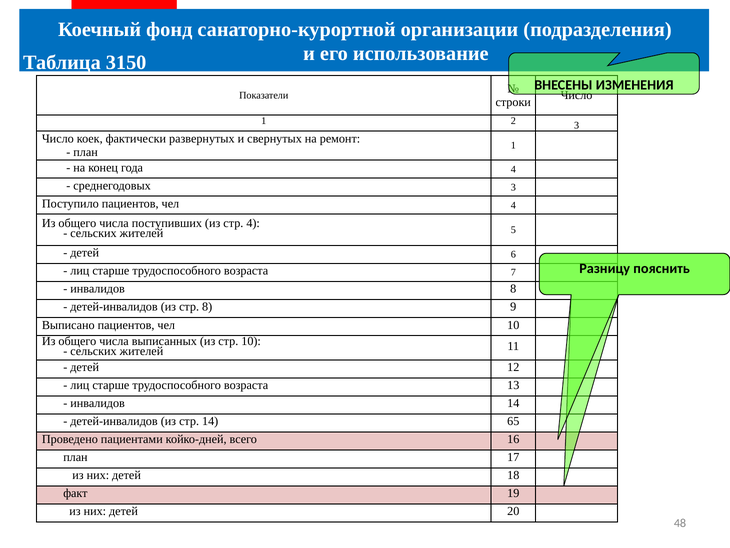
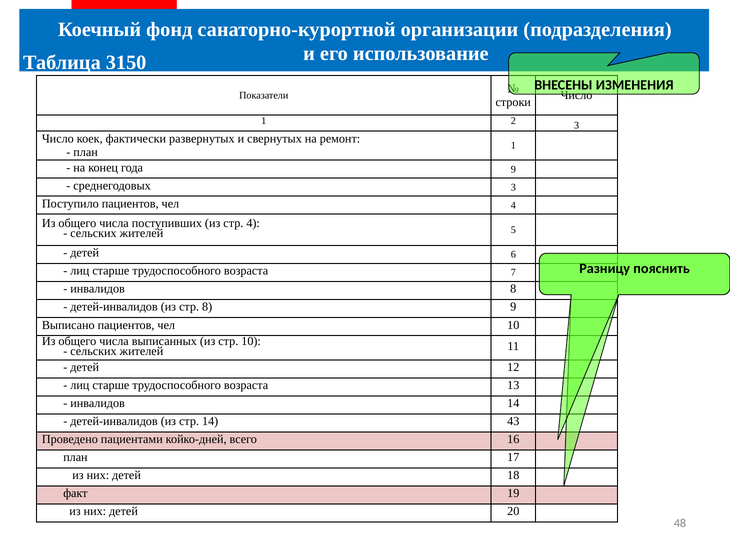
года 4: 4 -> 9
65: 65 -> 43
